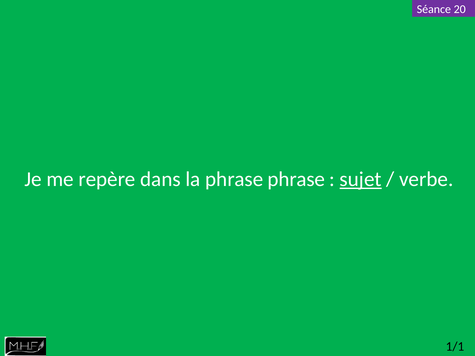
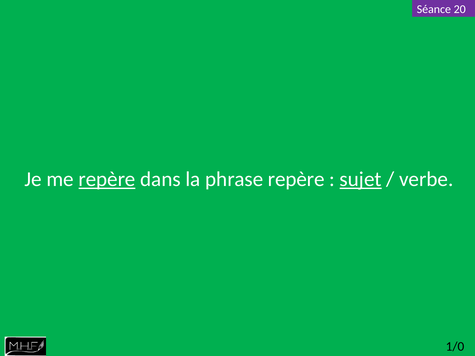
repère at (107, 179) underline: none -> present
phrase phrase: phrase -> repère
1/1: 1/1 -> 1/0
